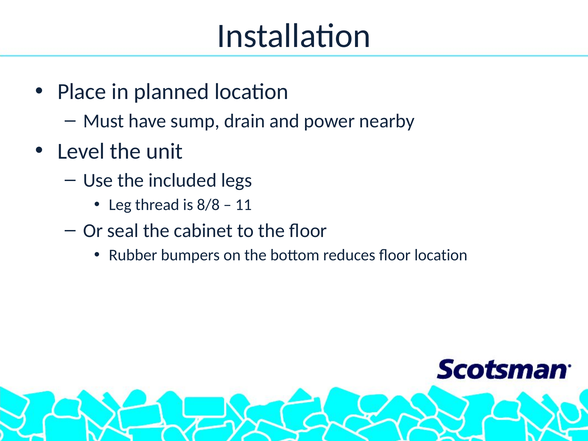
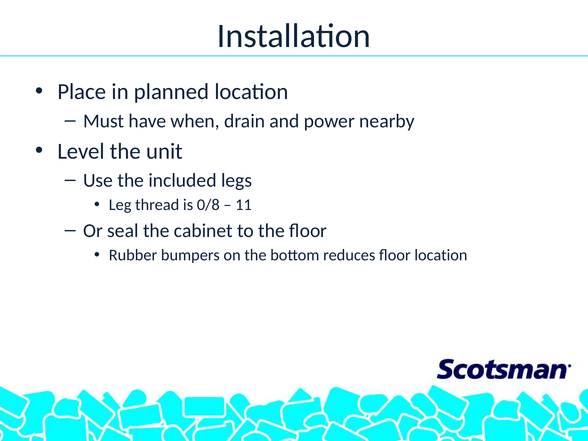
sump: sump -> when
8/8: 8/8 -> 0/8
